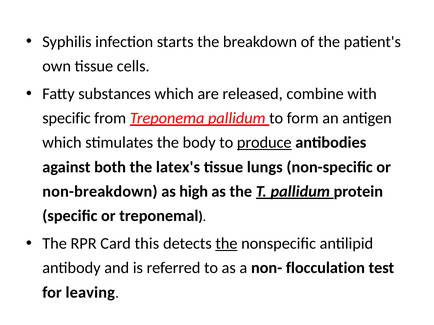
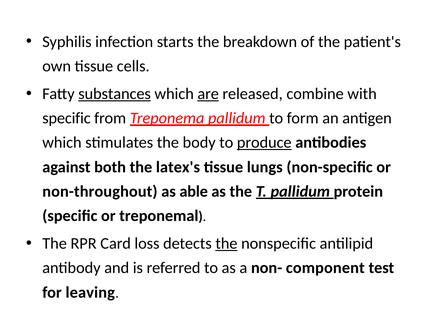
substances underline: none -> present
are underline: none -> present
non-breakdown: non-breakdown -> non-throughout
high: high -> able
this: this -> loss
flocculation: flocculation -> component
